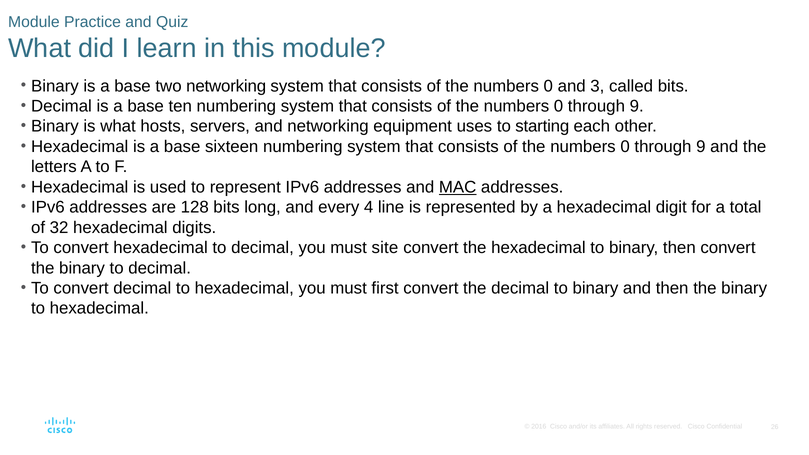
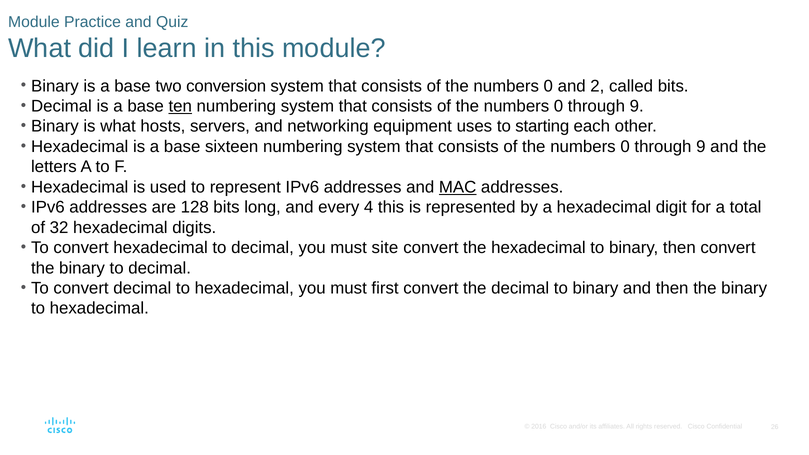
two networking: networking -> conversion
3: 3 -> 2
ten underline: none -> present
4 line: line -> this
